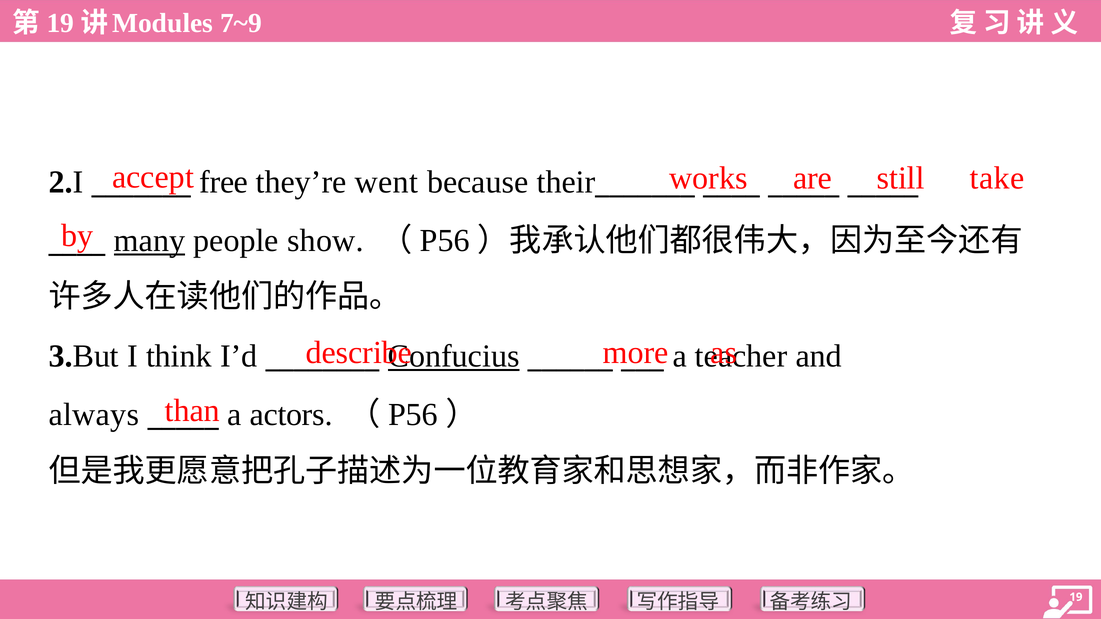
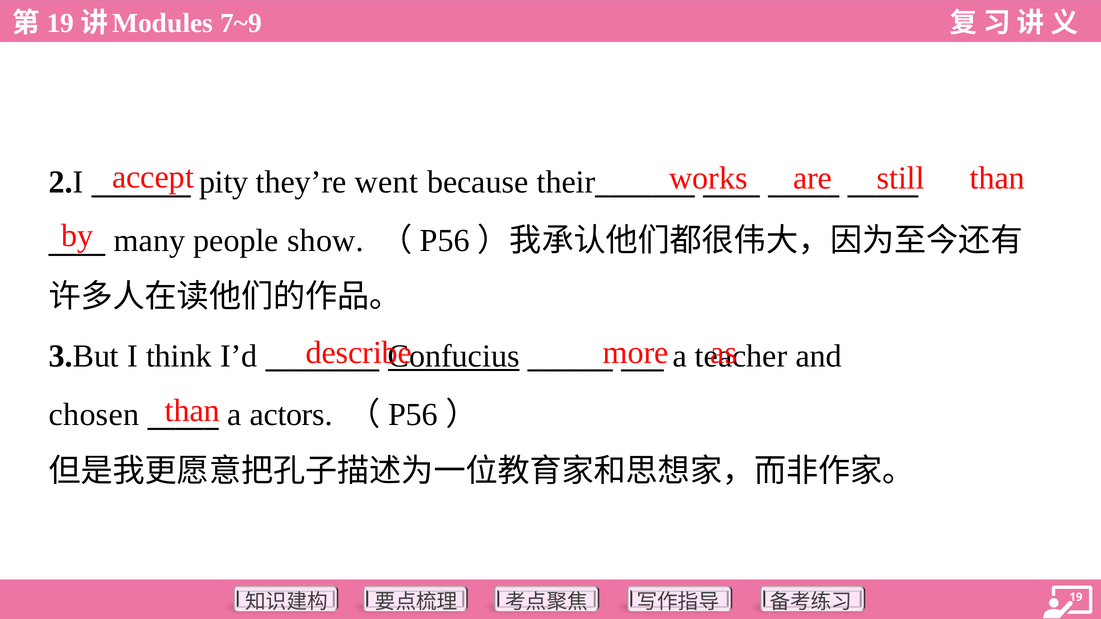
take at (997, 178): take -> than
free: free -> pity
many underline: present -> none
always: always -> chosen
